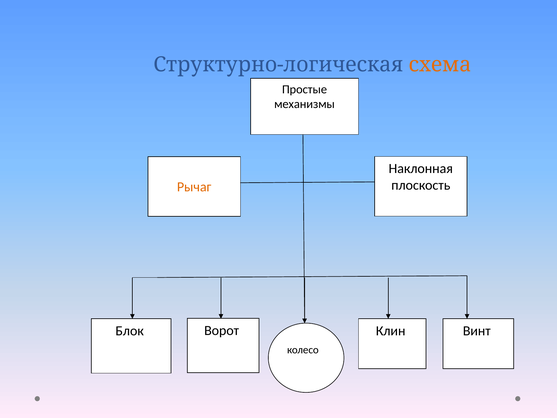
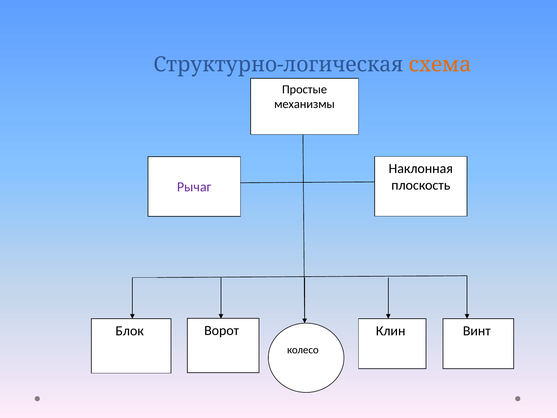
Рычаг colour: orange -> purple
